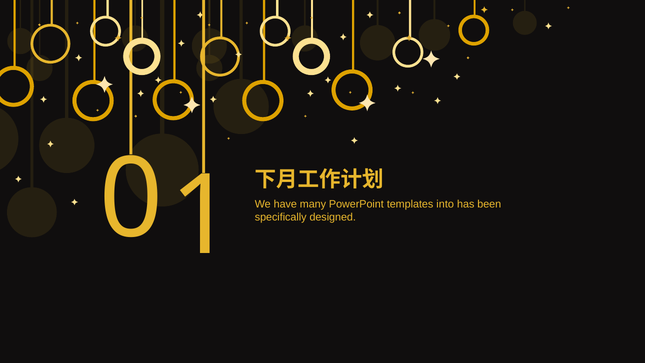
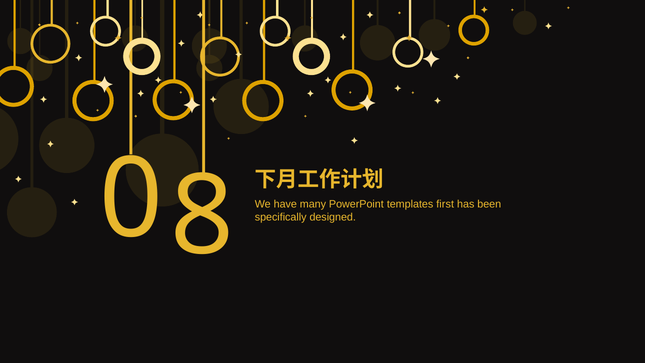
1: 1 -> 8
into: into -> first
